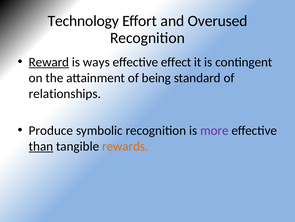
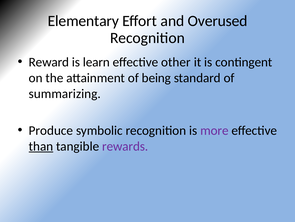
Technology: Technology -> Elementary
Reward underline: present -> none
ways: ways -> learn
effect: effect -> other
relationships: relationships -> summarizing
rewards colour: orange -> purple
